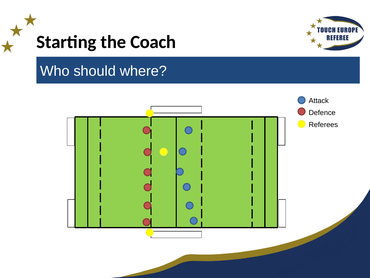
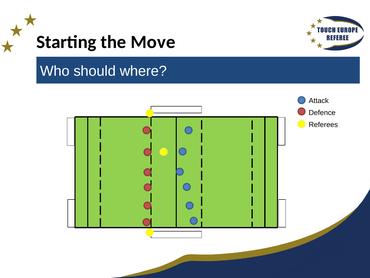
Coach: Coach -> Move
